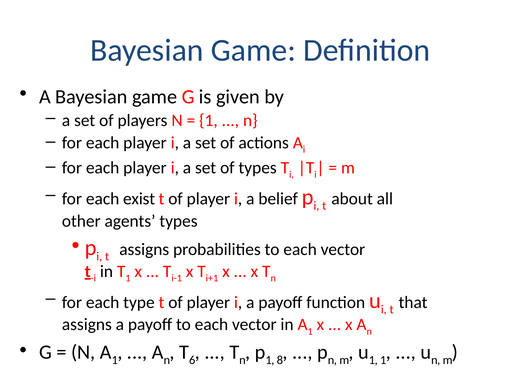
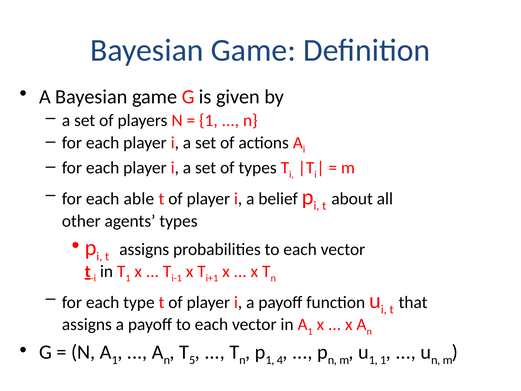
exist: exist -> able
6: 6 -> 5
8: 8 -> 4
